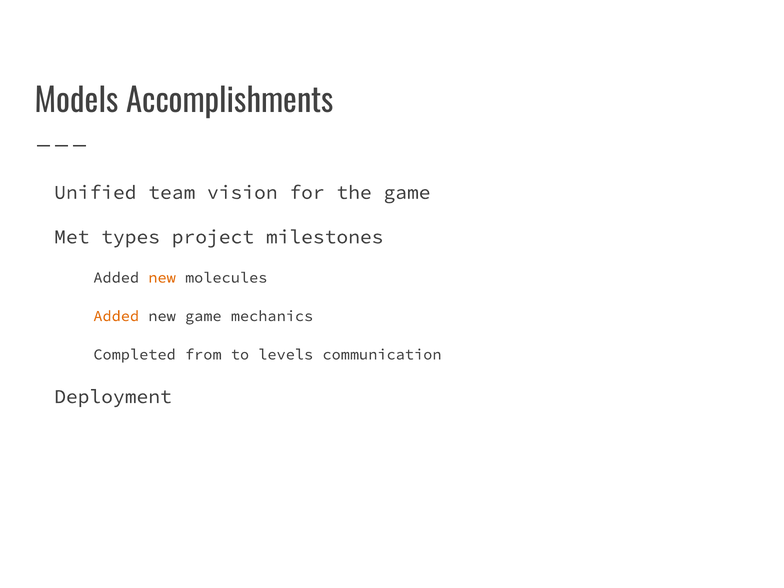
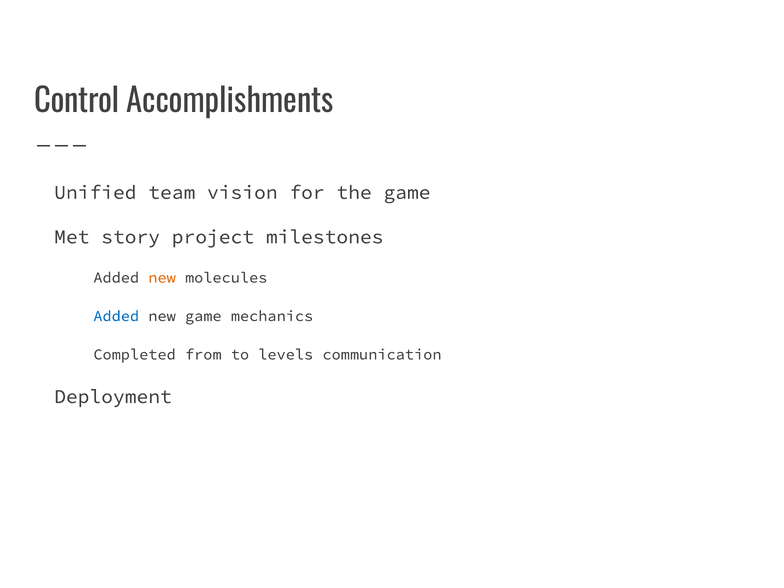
Models: Models -> Control
types: types -> story
Added at (116, 316) colour: orange -> blue
